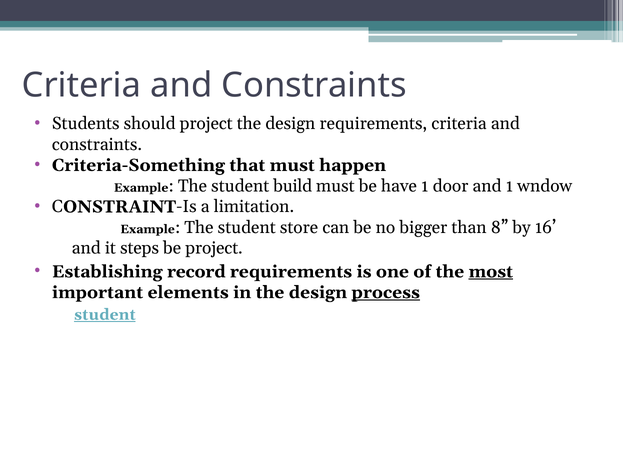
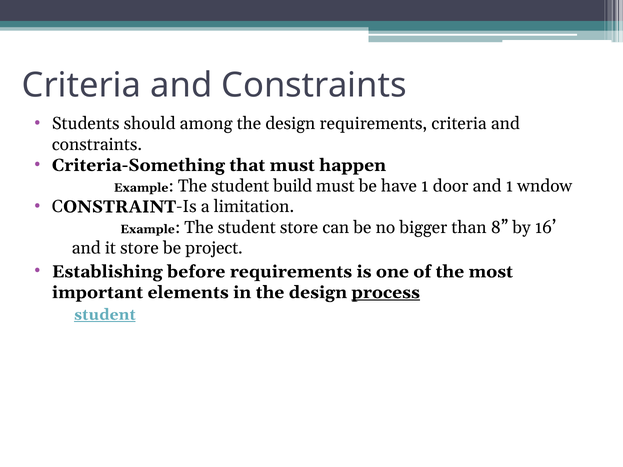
should project: project -> among
it steps: steps -> store
record: record -> before
most underline: present -> none
